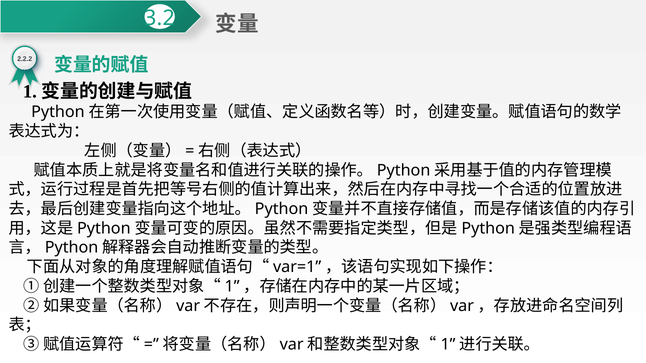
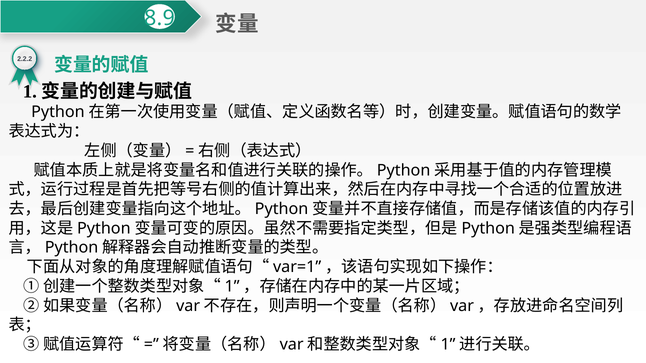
3.2: 3.2 -> 8.9
